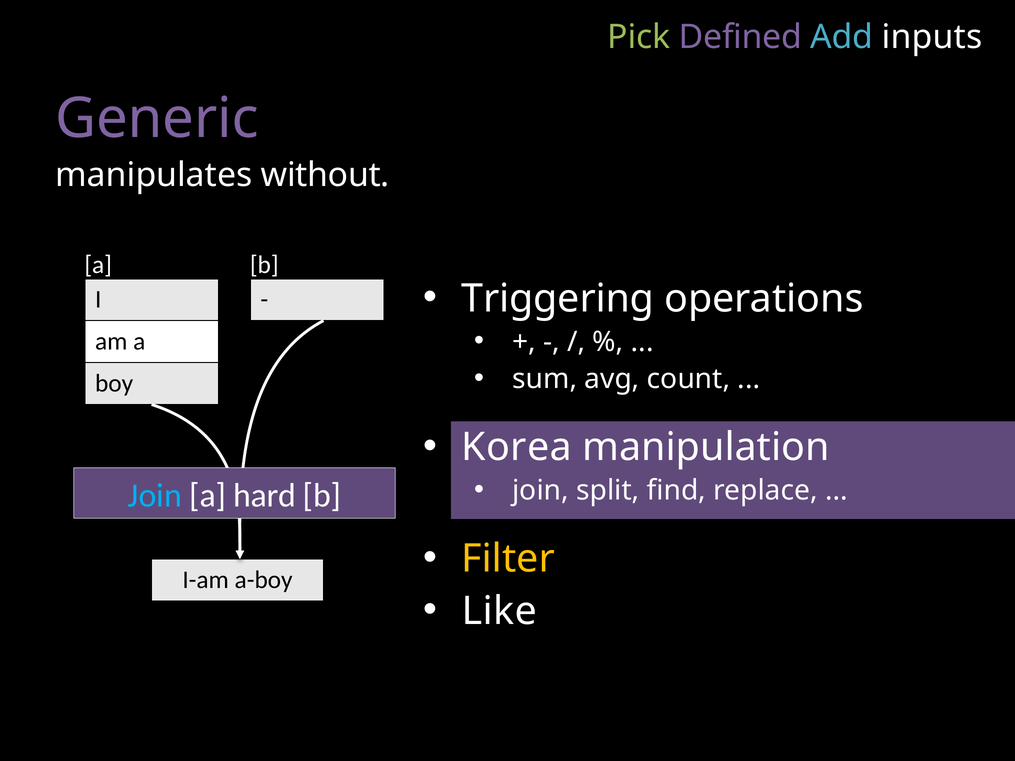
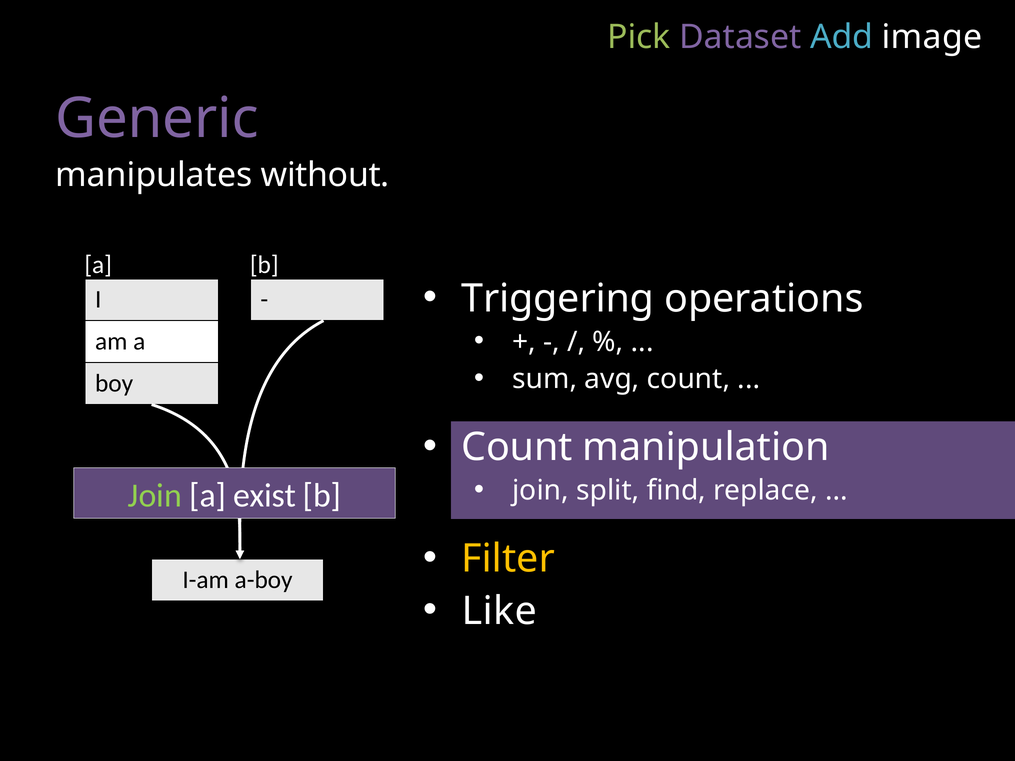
Defined: Defined -> Dataset
inputs: inputs -> image
Korea at (517, 447): Korea -> Count
Join at (155, 496) colour: light blue -> light green
hard: hard -> exist
